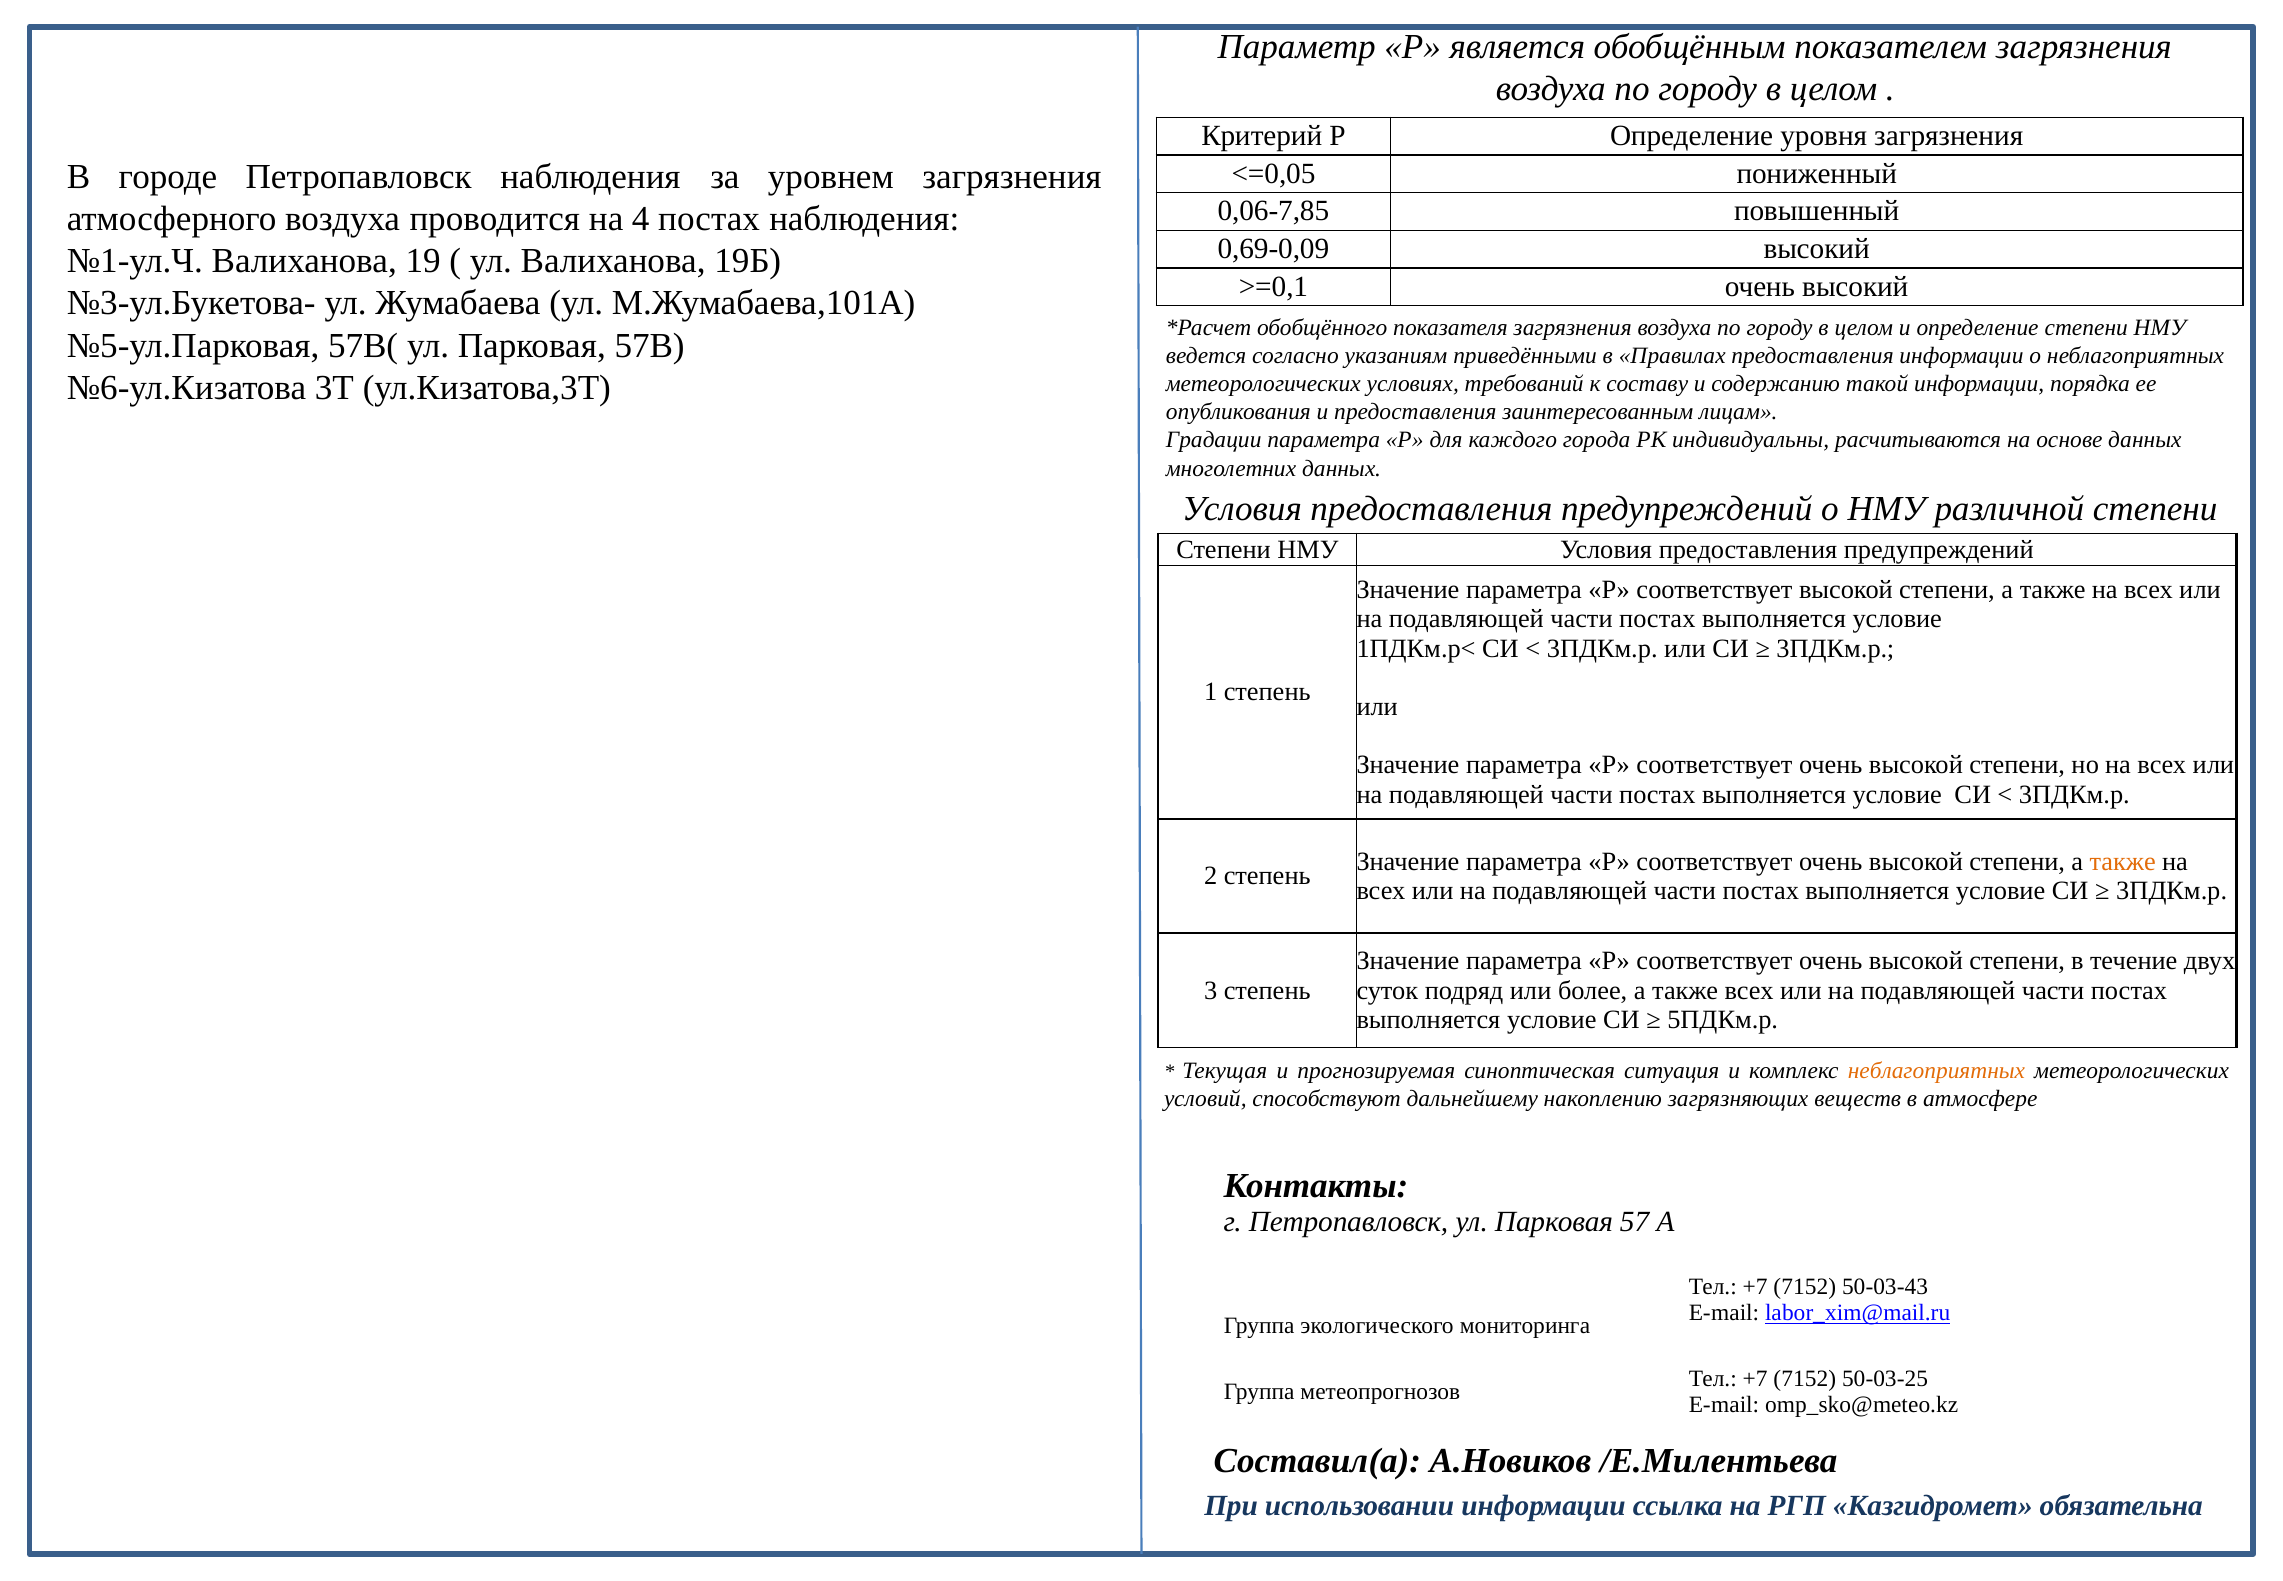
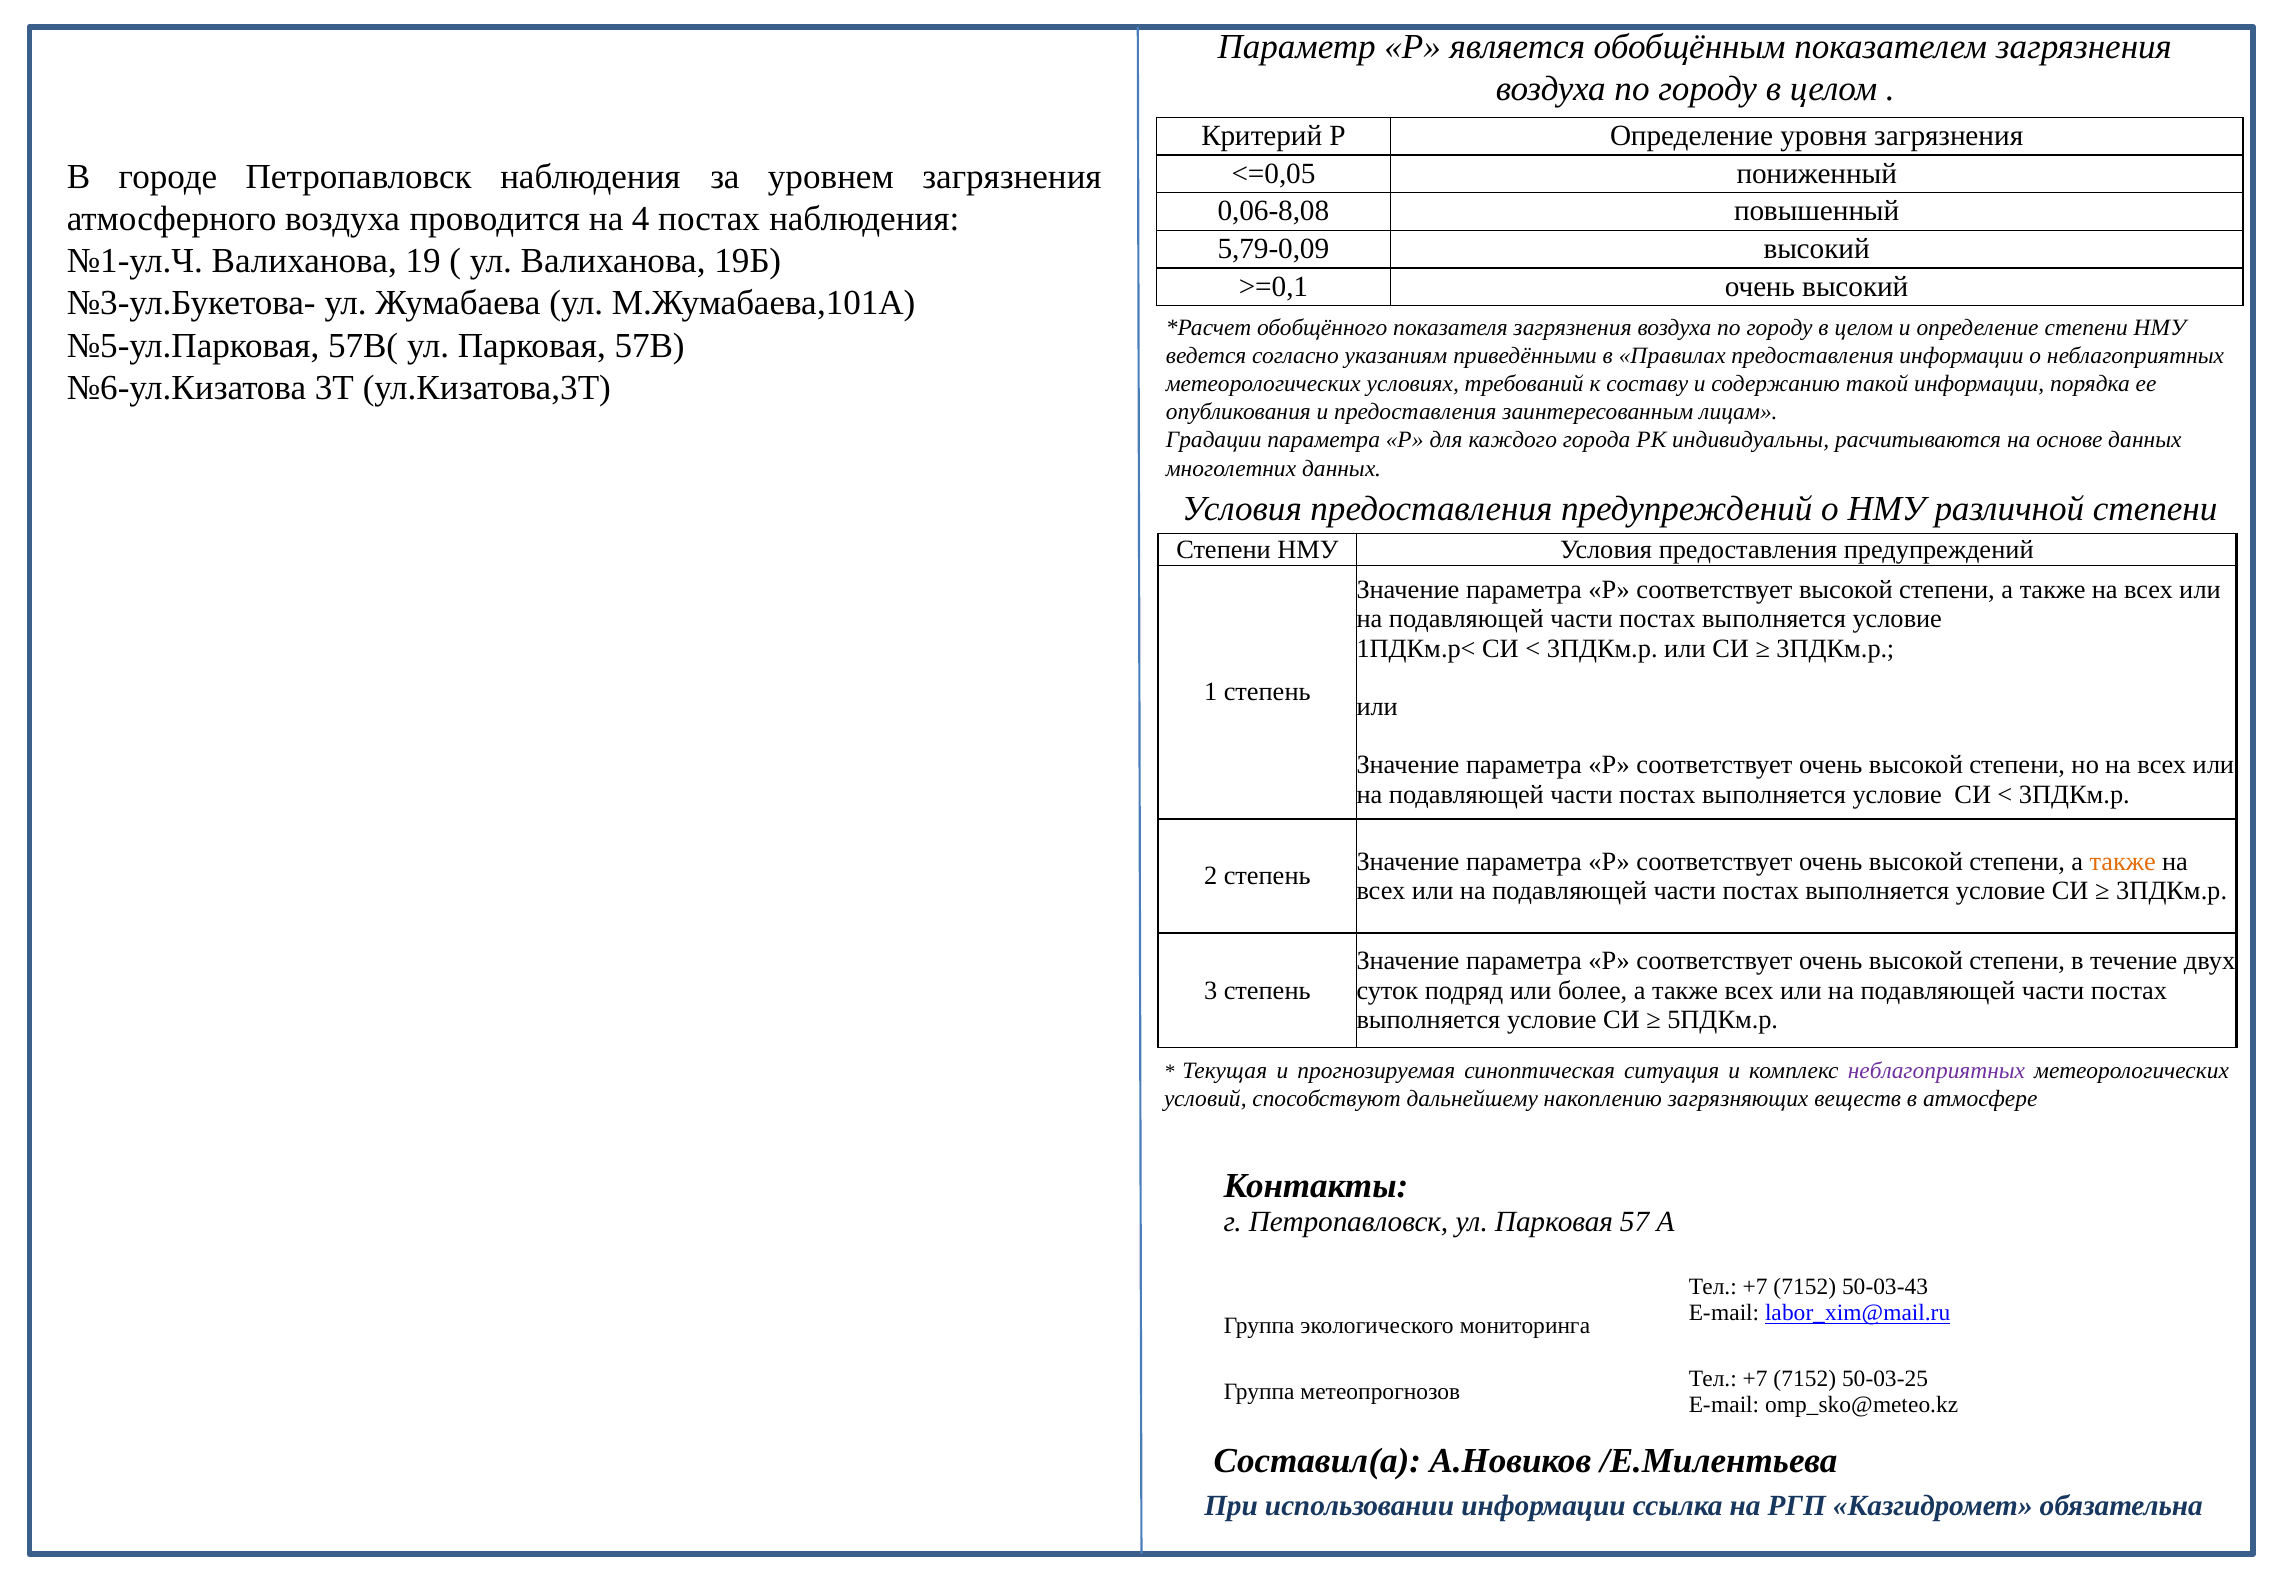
0,06-7,85: 0,06-7,85 -> 0,06-8,08
0,69-0,09: 0,69-0,09 -> 5,79-0,09
неблагоприятных at (1936, 1070) colour: orange -> purple
